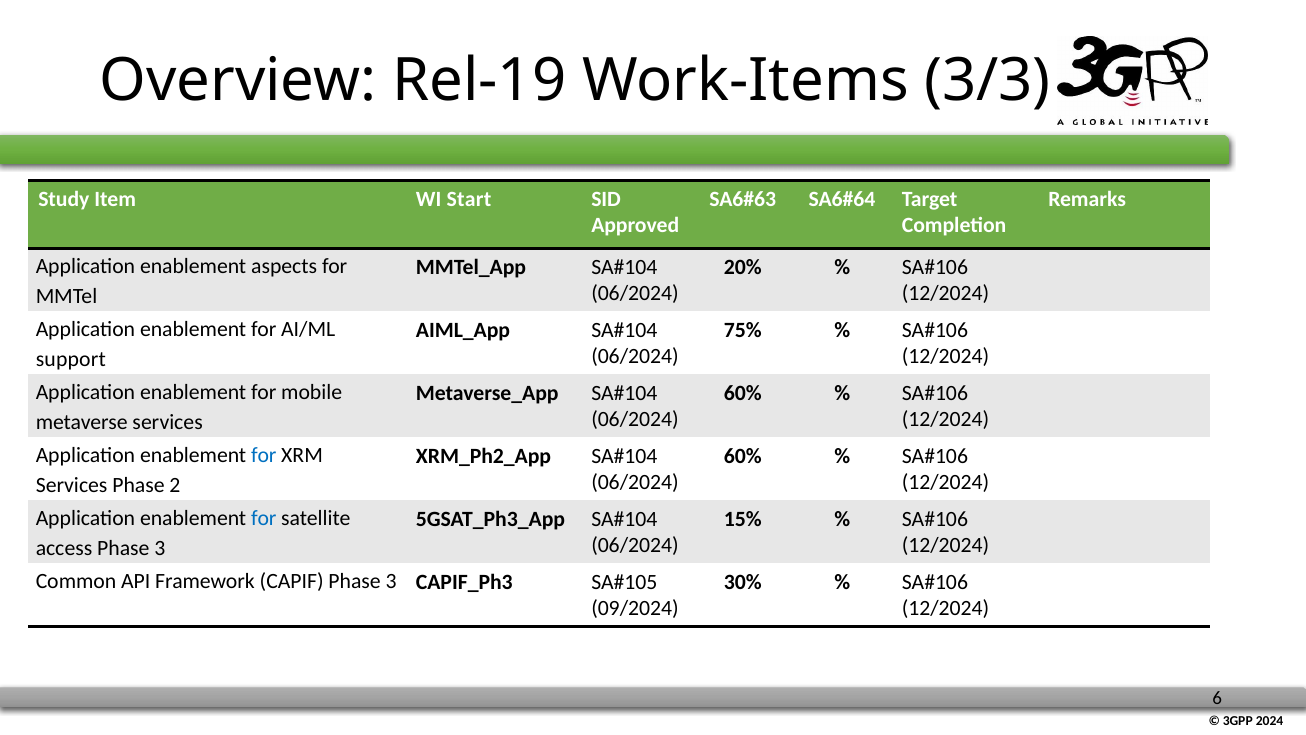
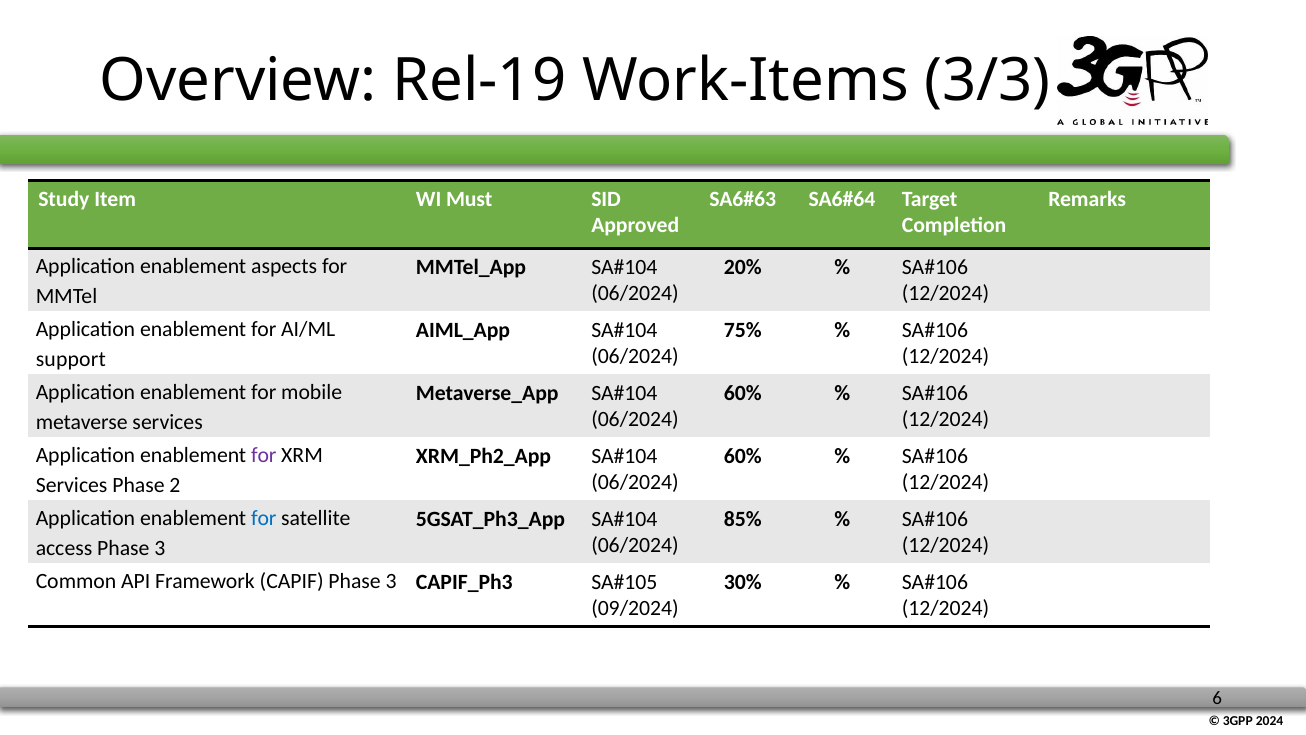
Start: Start -> Must
for at (264, 455) colour: blue -> purple
15%: 15% -> 85%
